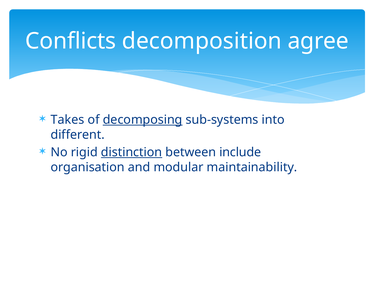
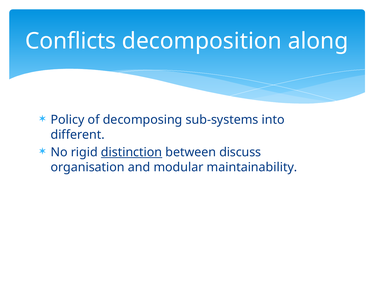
agree: agree -> along
Takes: Takes -> Policy
decomposing underline: present -> none
include: include -> discuss
